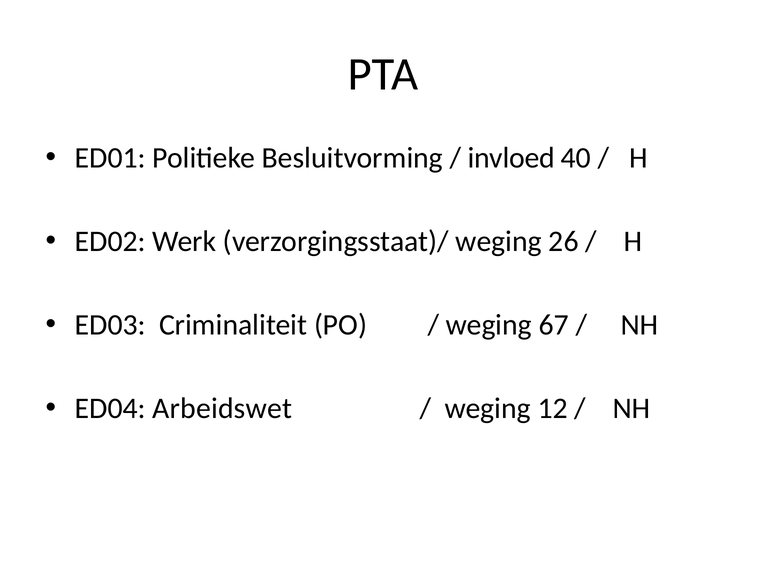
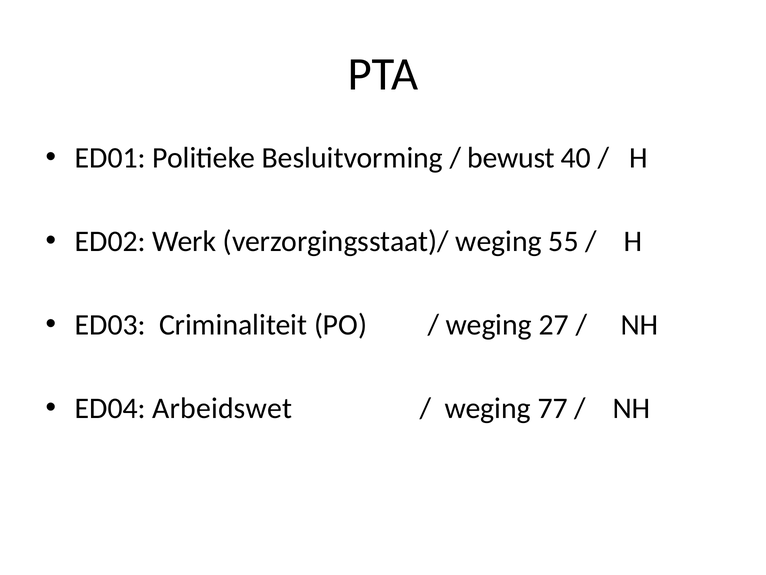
invloed: invloed -> bewust
26: 26 -> 55
67: 67 -> 27
12: 12 -> 77
